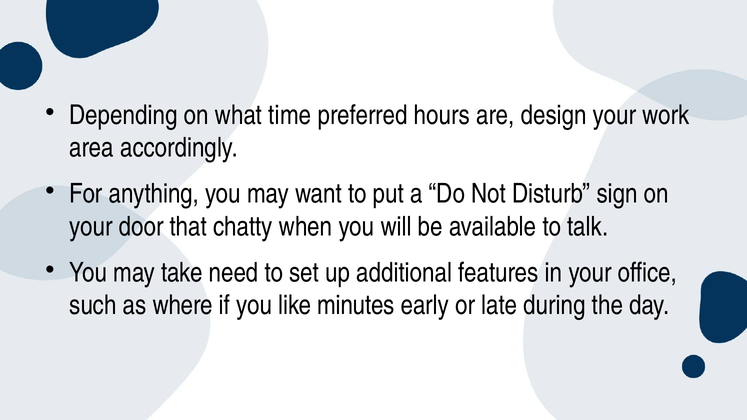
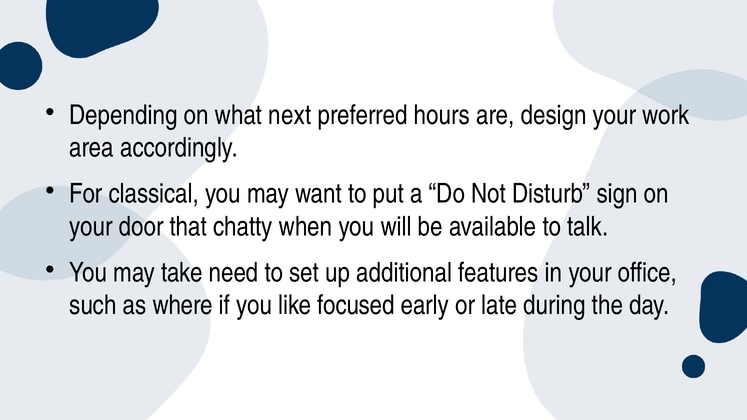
time: time -> next
anything: anything -> classical
minutes: minutes -> focused
